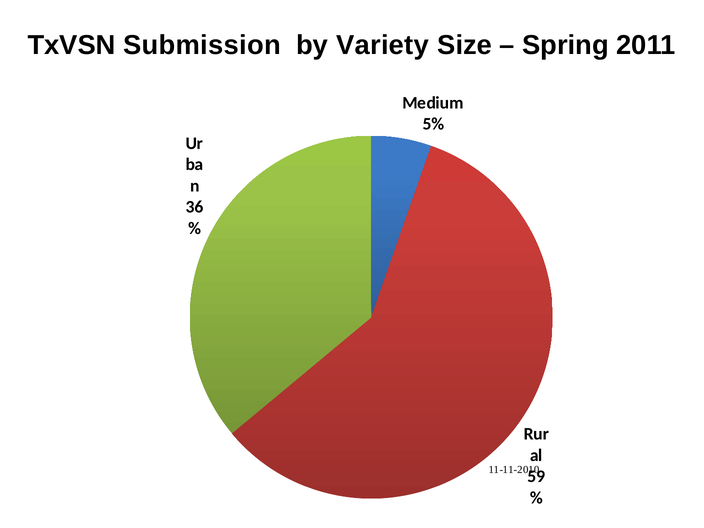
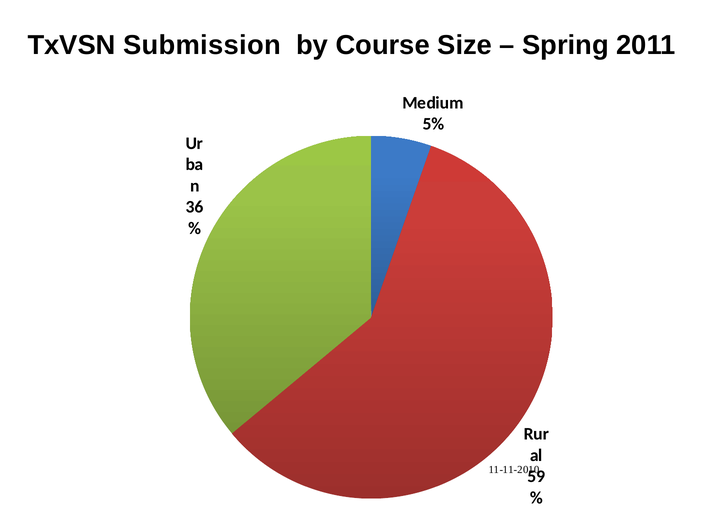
Variety: Variety -> Course
